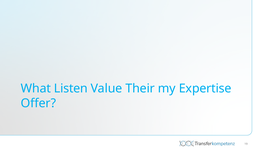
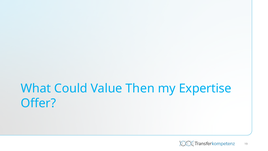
Listen: Listen -> Could
Their: Their -> Then
